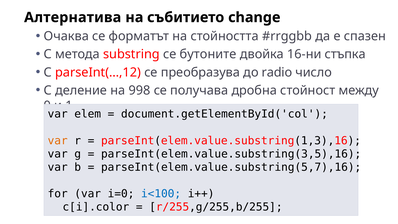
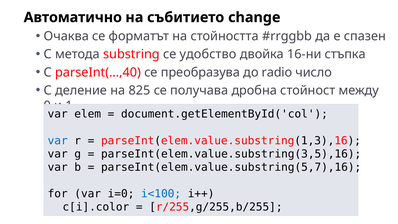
Алтернатива: Алтернатива -> Автоматично
бутоните: бутоните -> удобство
parseInt(…,12: parseInt(…,12 -> parseInt(…,40
998: 998 -> 825
var at (58, 141) colour: orange -> blue
